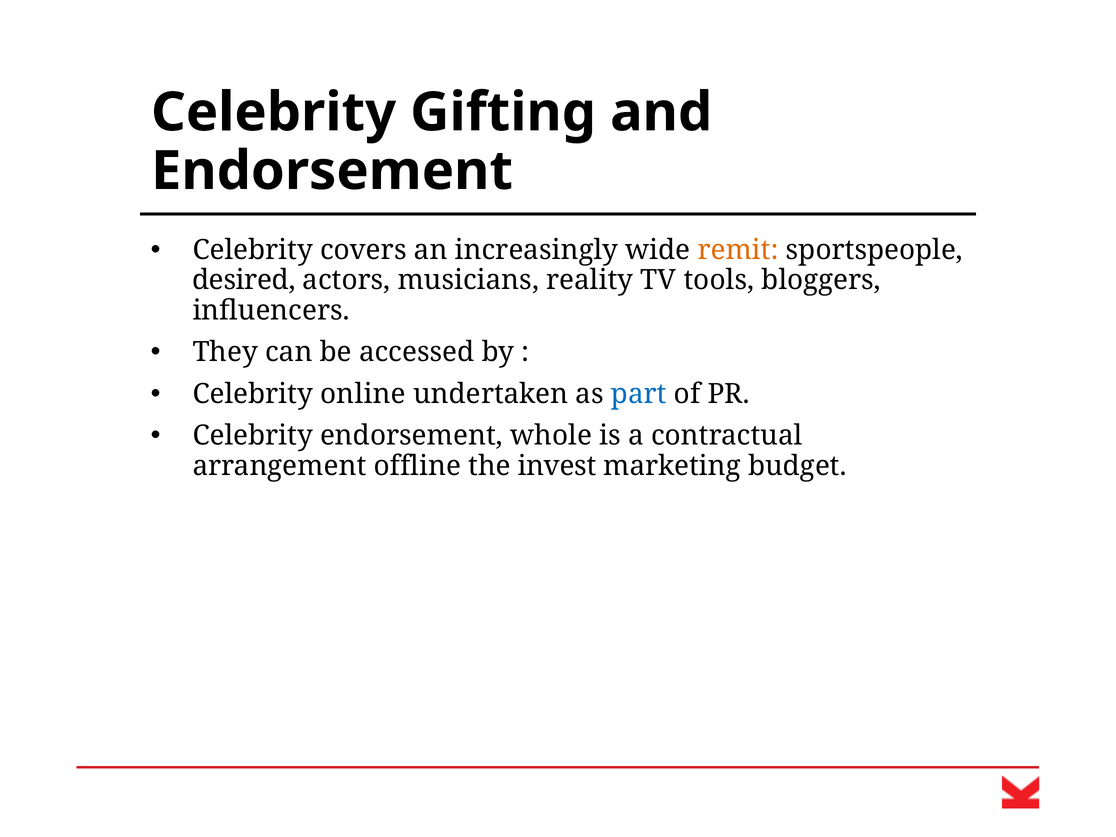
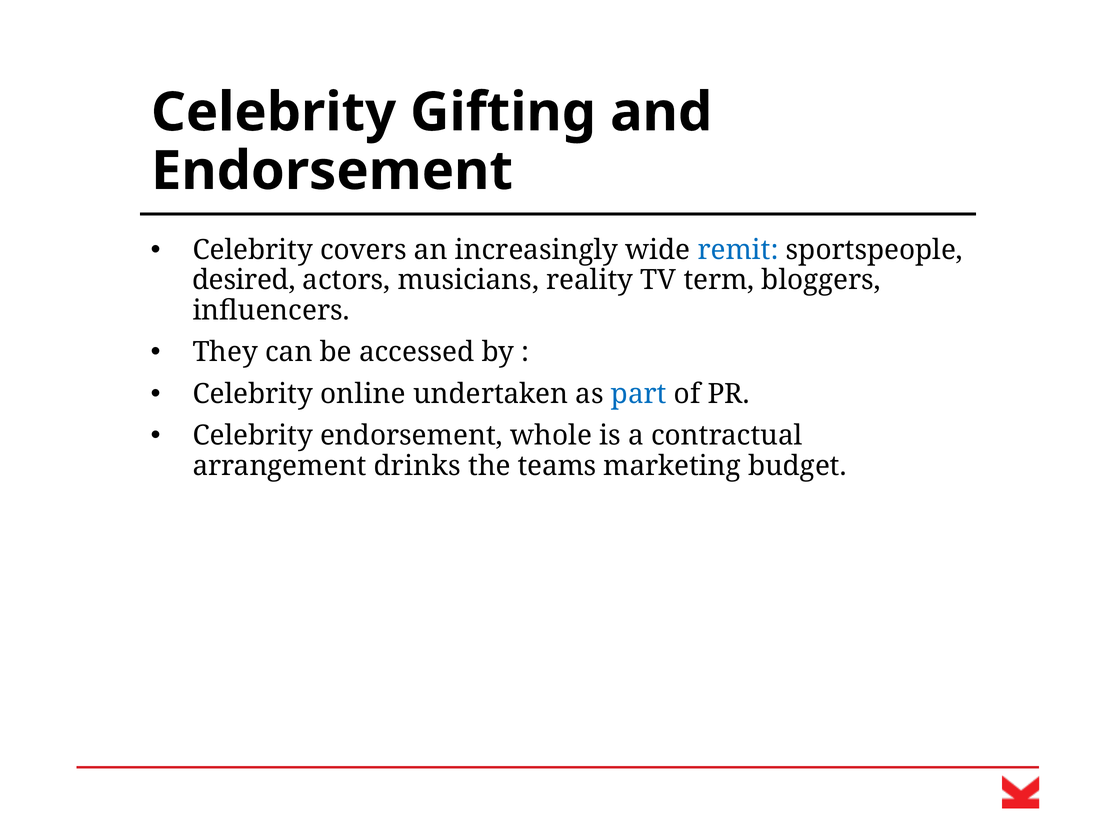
remit colour: orange -> blue
tools: tools -> term
offline: offline -> drinks
invest: invest -> teams
